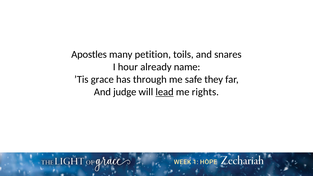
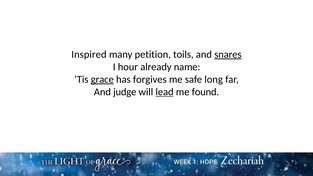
Apostles: Apostles -> Inspired
snares underline: none -> present
grace underline: none -> present
through: through -> forgives
they: they -> long
rights: rights -> found
